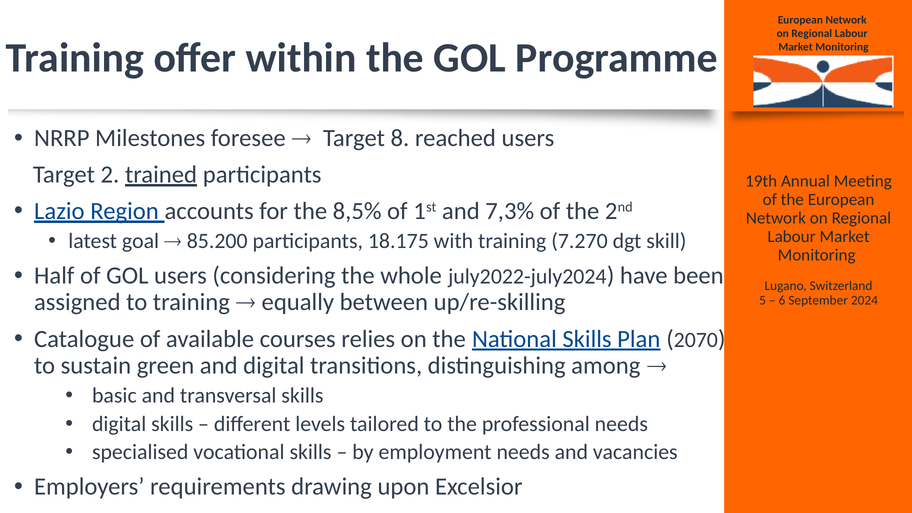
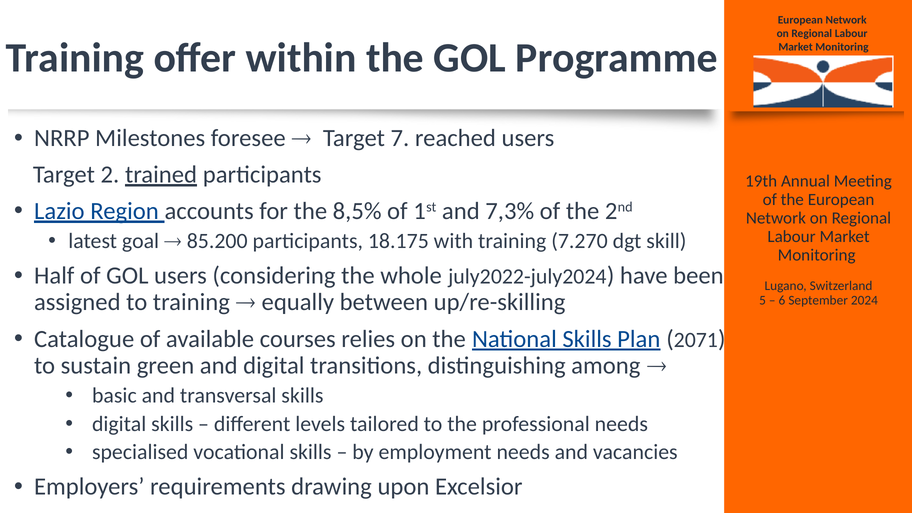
8: 8 -> 7
2070: 2070 -> 2071
